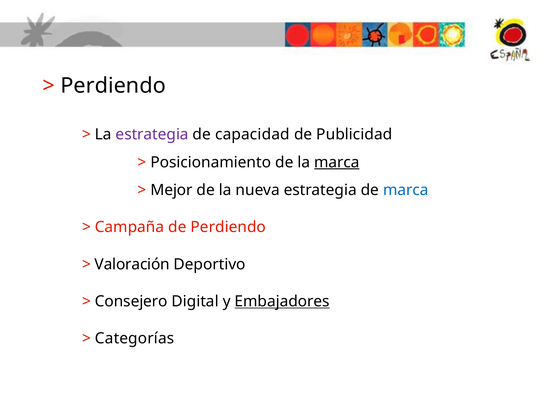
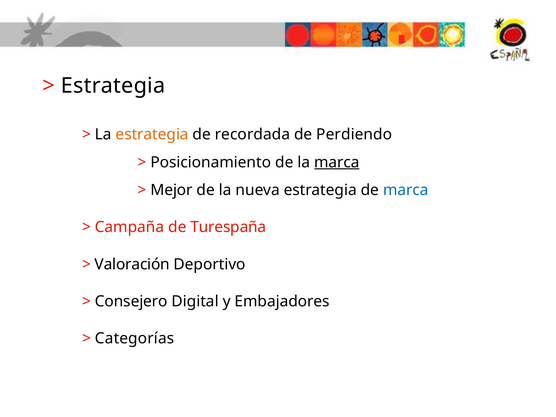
Perdiendo at (113, 86): Perdiendo -> Estrategia
estrategia at (152, 134) colour: purple -> orange
capacidad: capacidad -> recordada
Publicidad: Publicidad -> Perdiendo
de Perdiendo: Perdiendo -> Turespaña
Embajadores underline: present -> none
